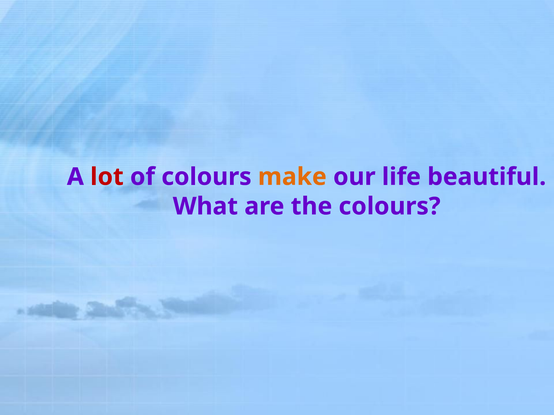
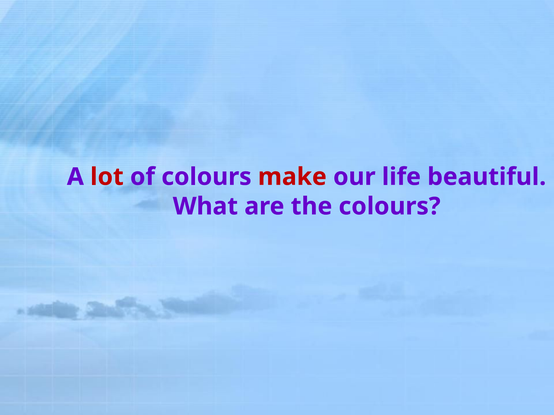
make colour: orange -> red
